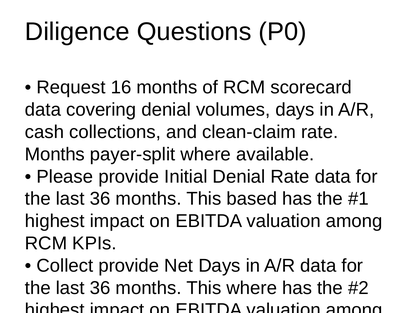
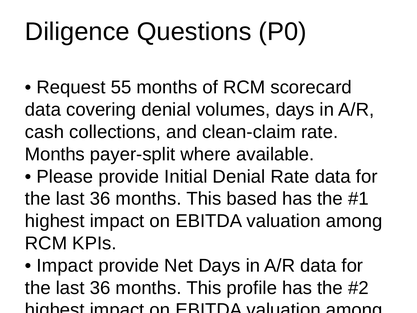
16: 16 -> 55
Collect at (65, 265): Collect -> Impact
This where: where -> profile
